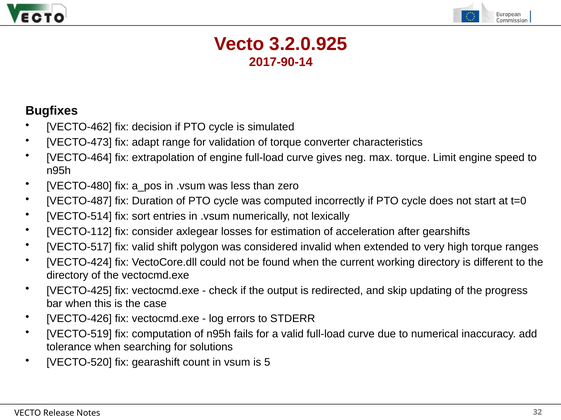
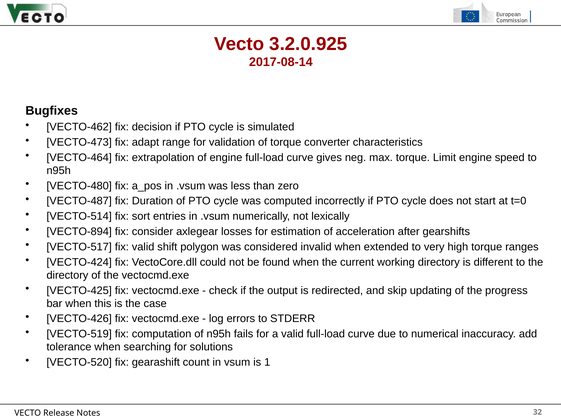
2017-90-14: 2017-90-14 -> 2017-08-14
VECTO-112: VECTO-112 -> VECTO-894
5: 5 -> 1
